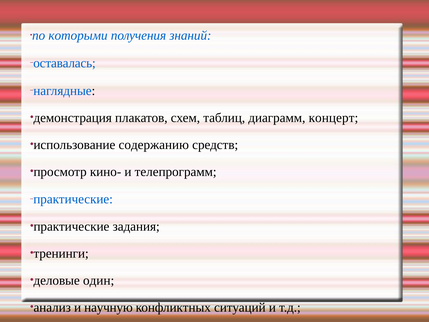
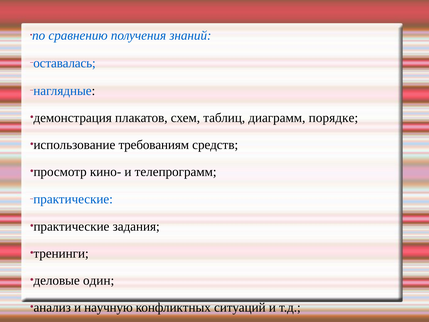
которыми: которыми -> сравнению
концерт: концерт -> порядке
содержанию: содержанию -> требованиям
